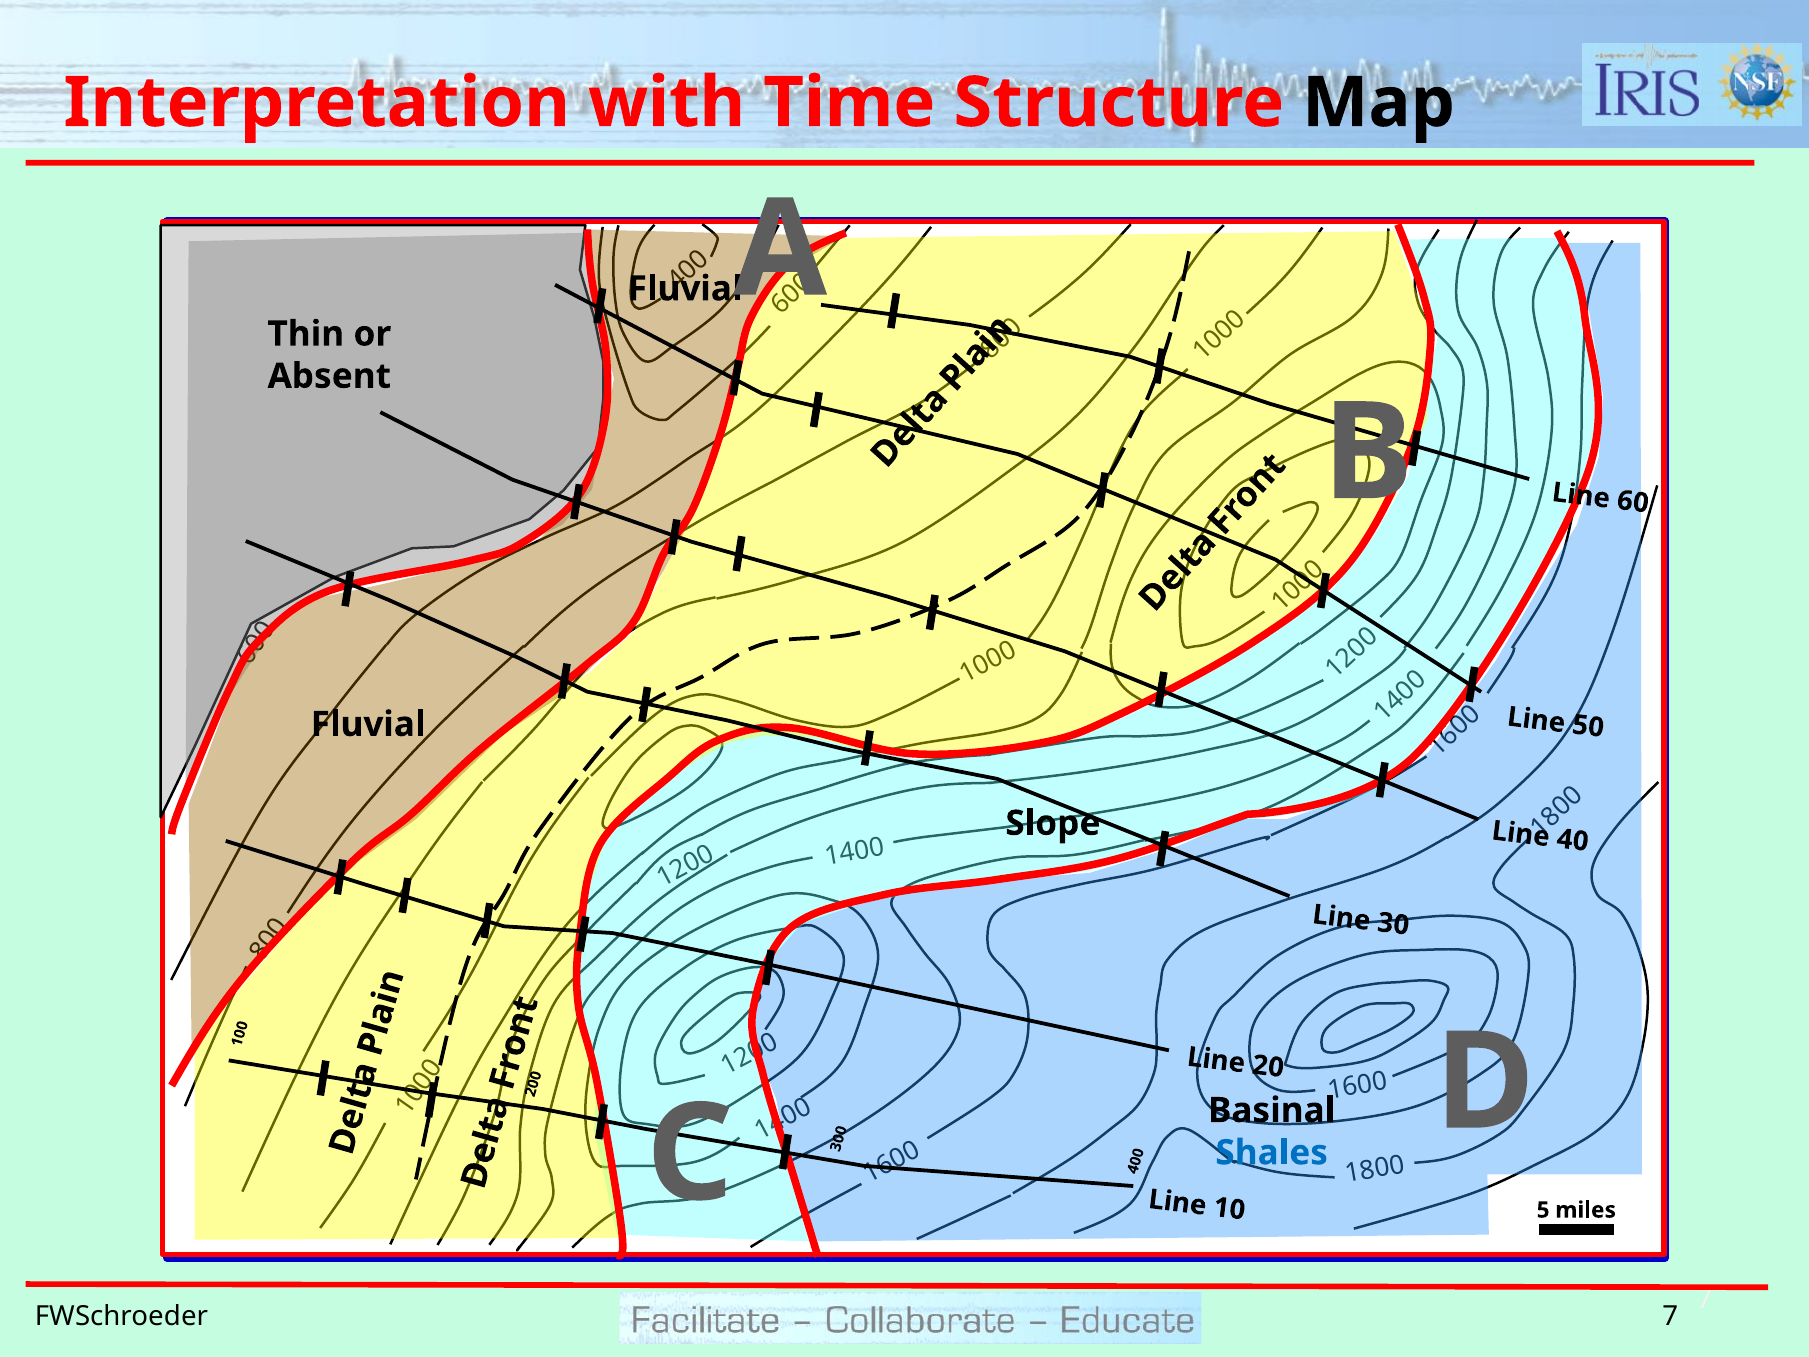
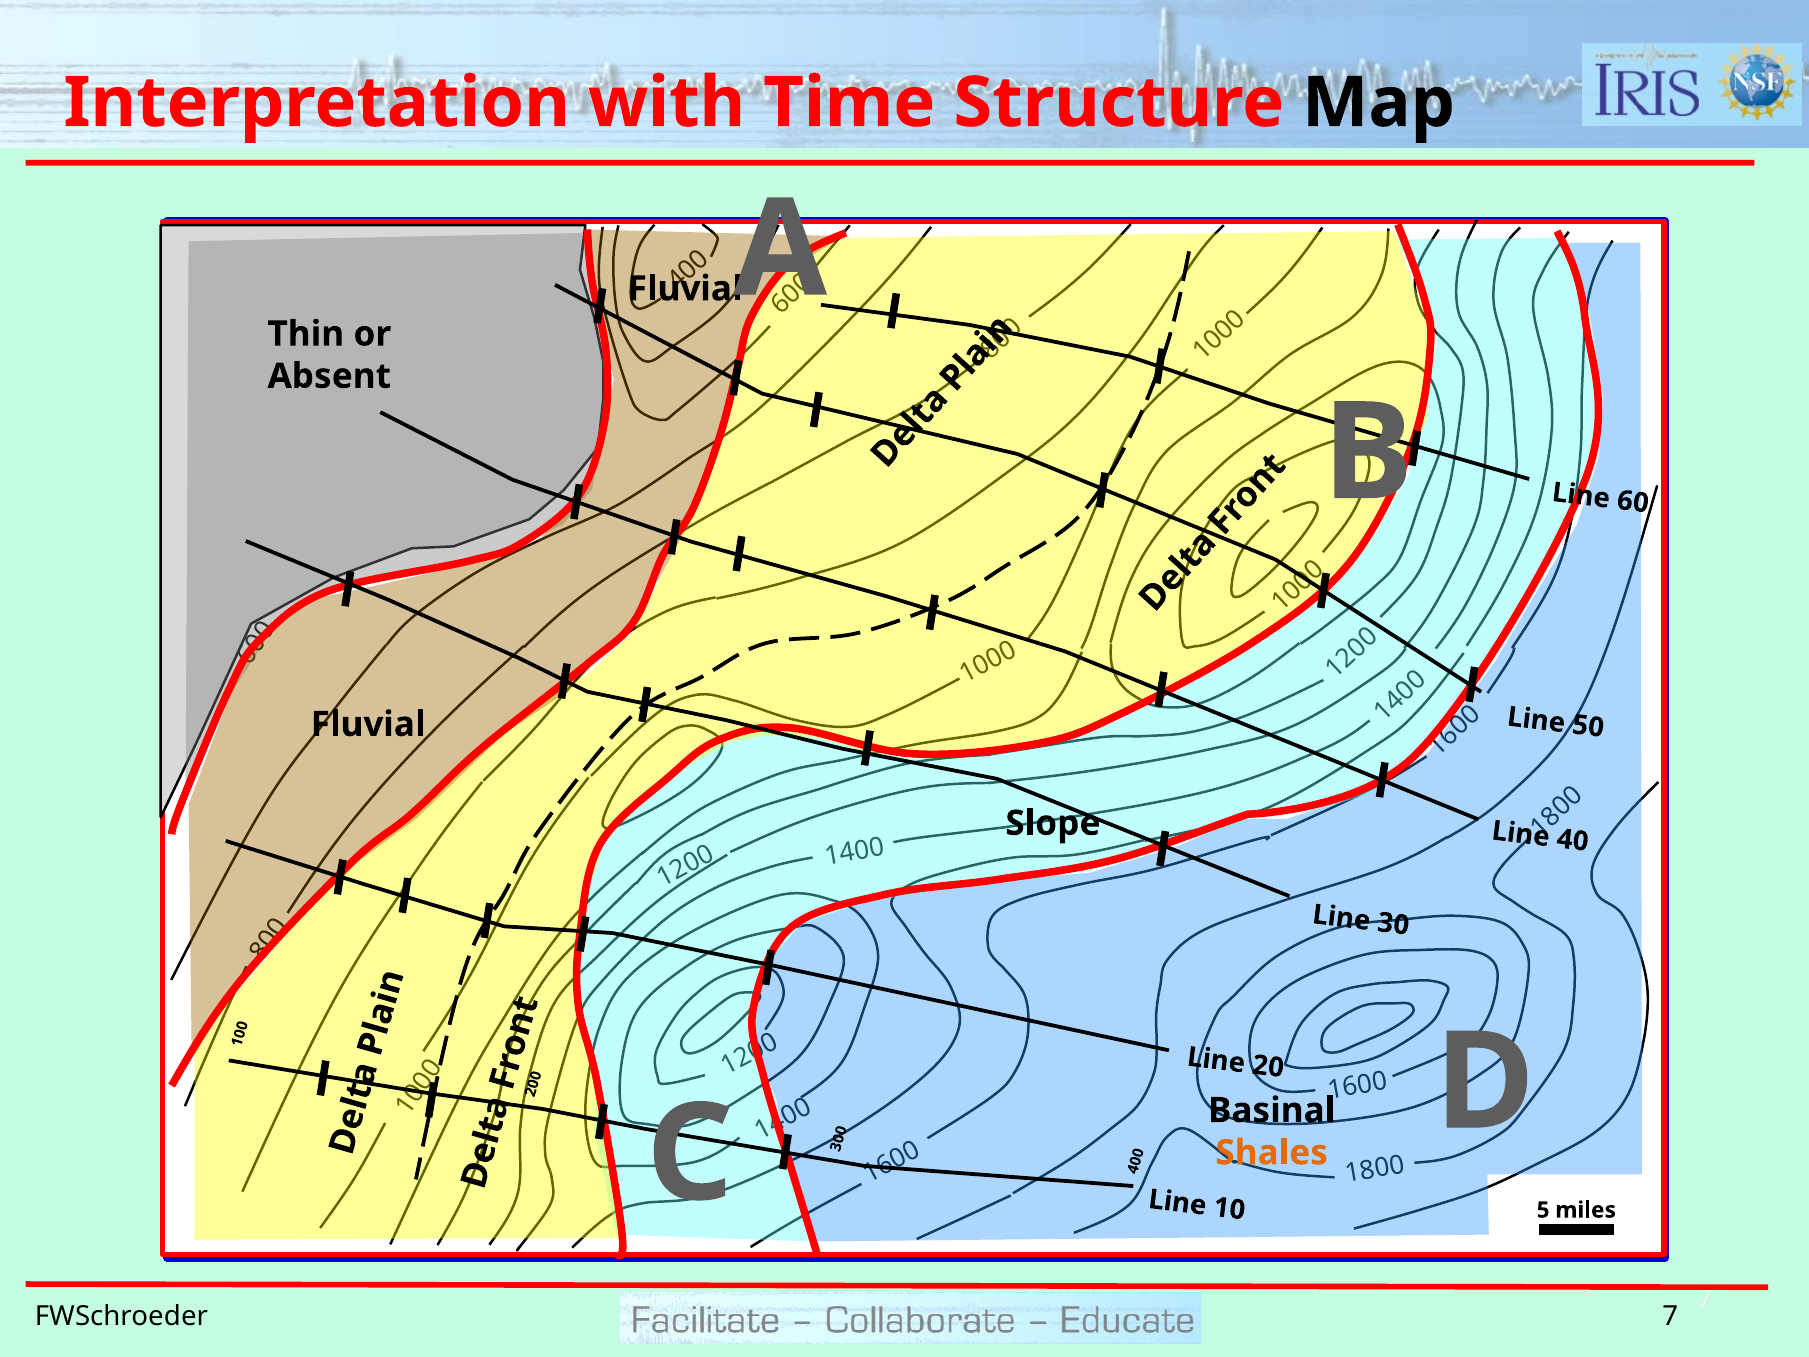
Shales at (1272, 1152) colour: blue -> orange
